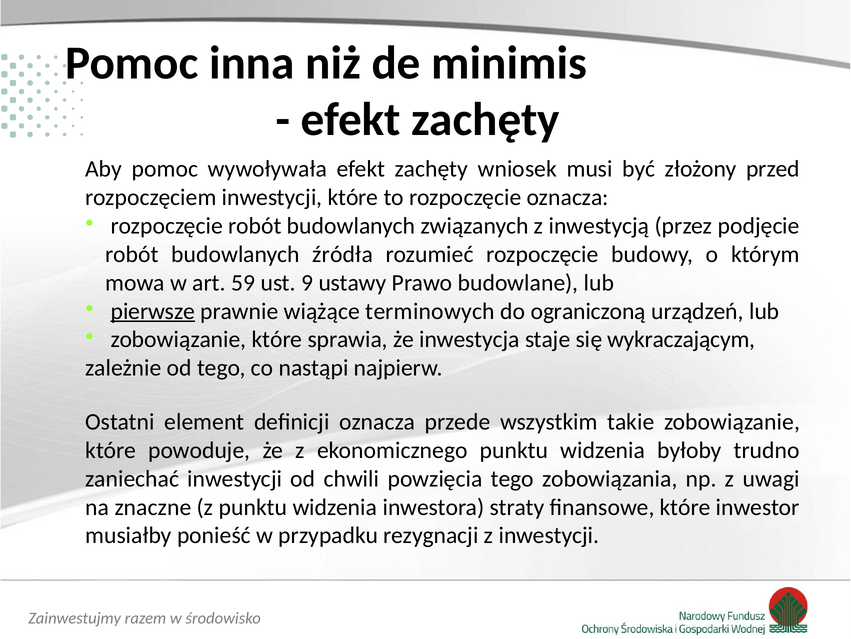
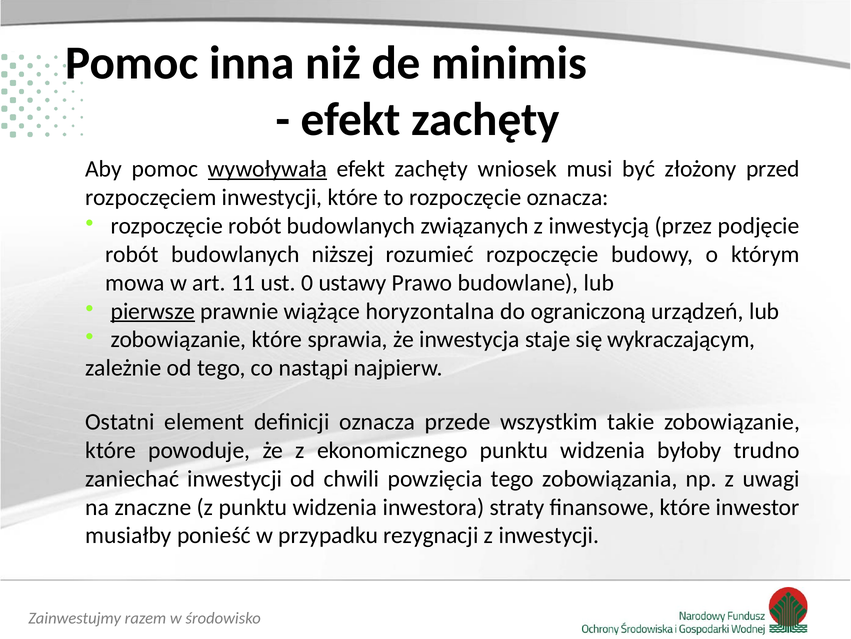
wywoływała underline: none -> present
źródła: źródła -> niższej
59: 59 -> 11
9: 9 -> 0
terminowych: terminowych -> horyzontalna
